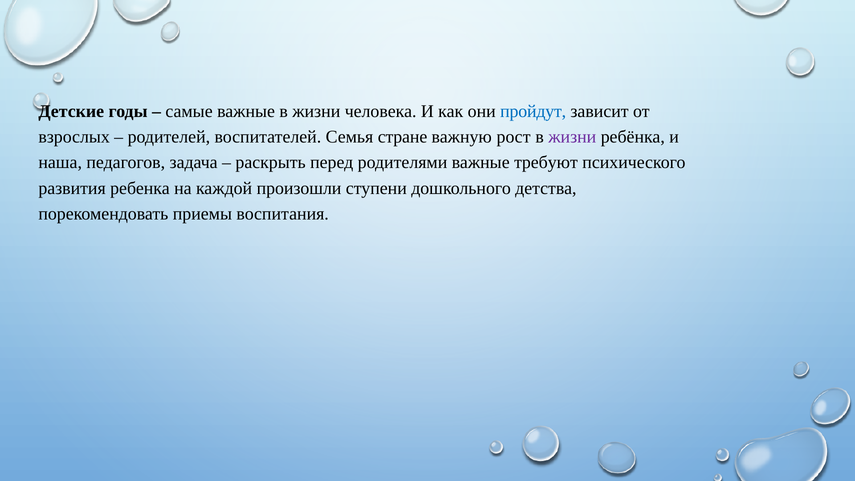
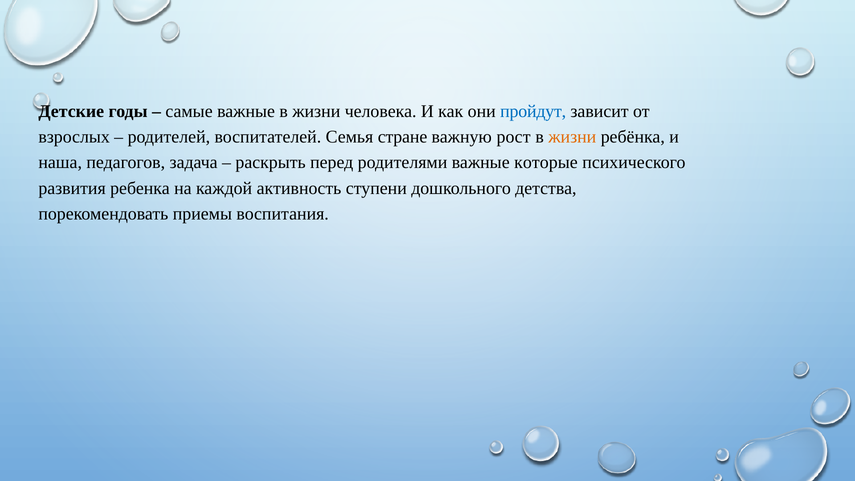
жизни at (572, 137) colour: purple -> orange
требуют: требуют -> которые
произошли: произошли -> активность
